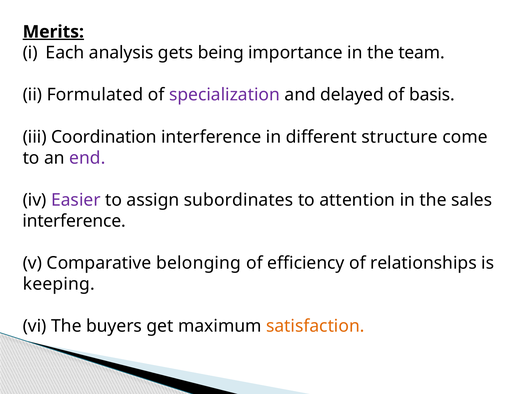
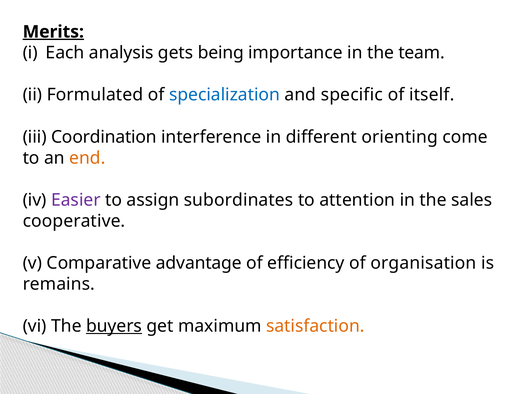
specialization colour: purple -> blue
delayed: delayed -> specific
basis: basis -> itself
structure: structure -> orienting
end colour: purple -> orange
interference at (74, 221): interference -> cooperative
belonging: belonging -> advantage
relationships: relationships -> organisation
keeping: keeping -> remains
buyers underline: none -> present
